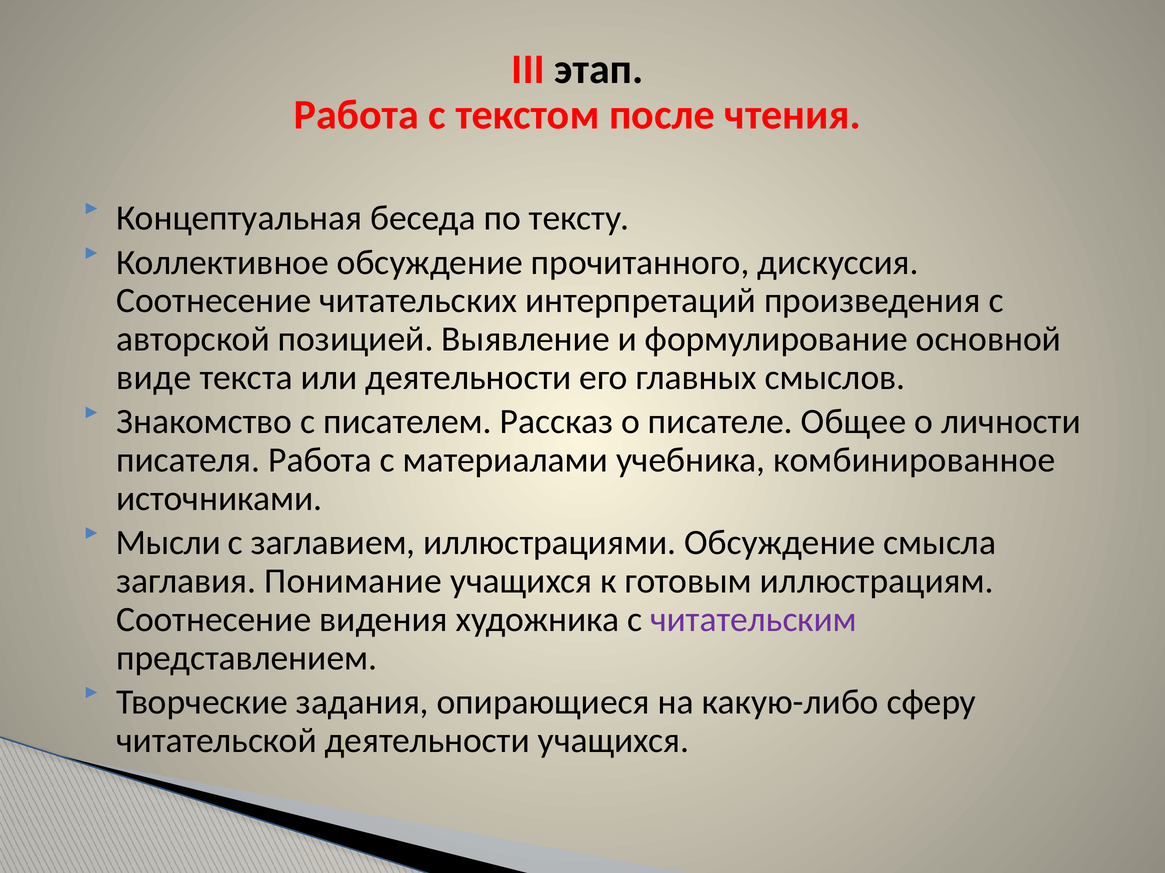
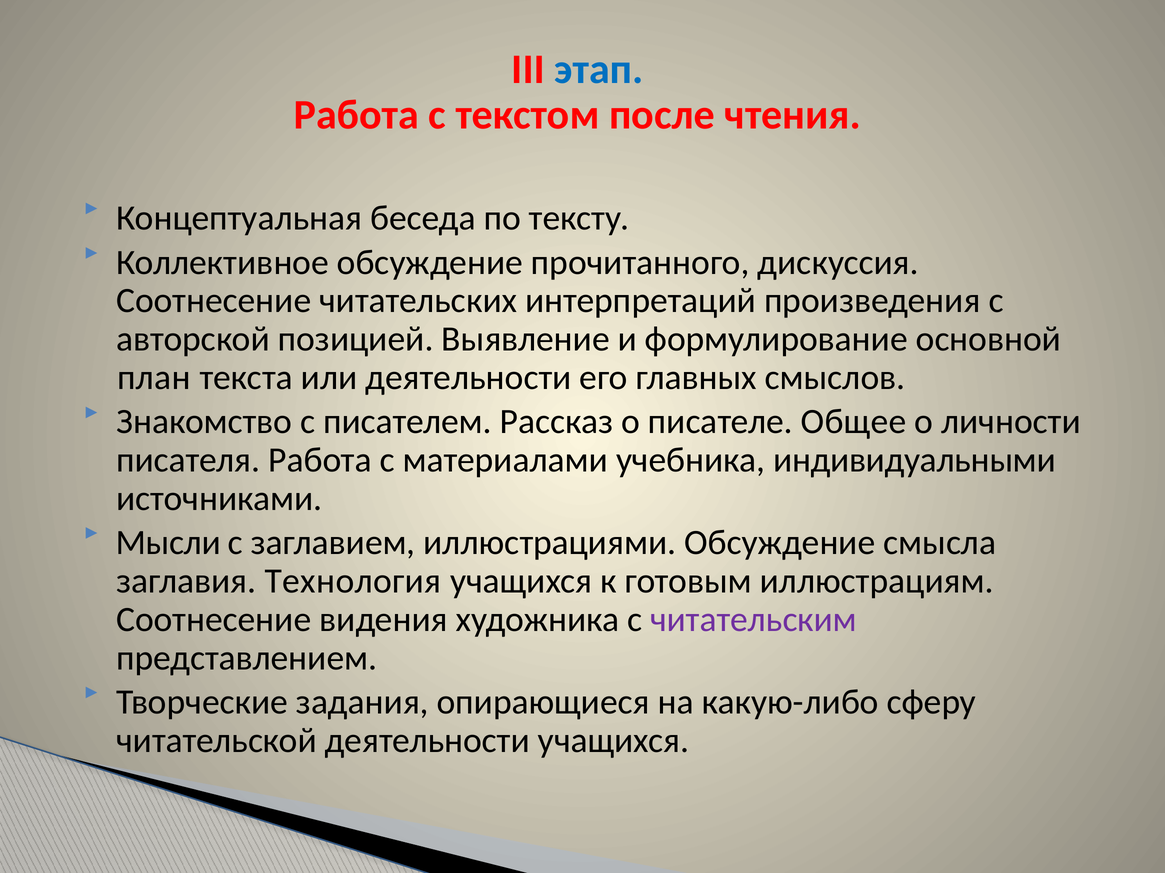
этап colour: black -> blue
виде: виде -> план
комбинированное: комбинированное -> индивидуальными
Понимание: Понимание -> Технология
